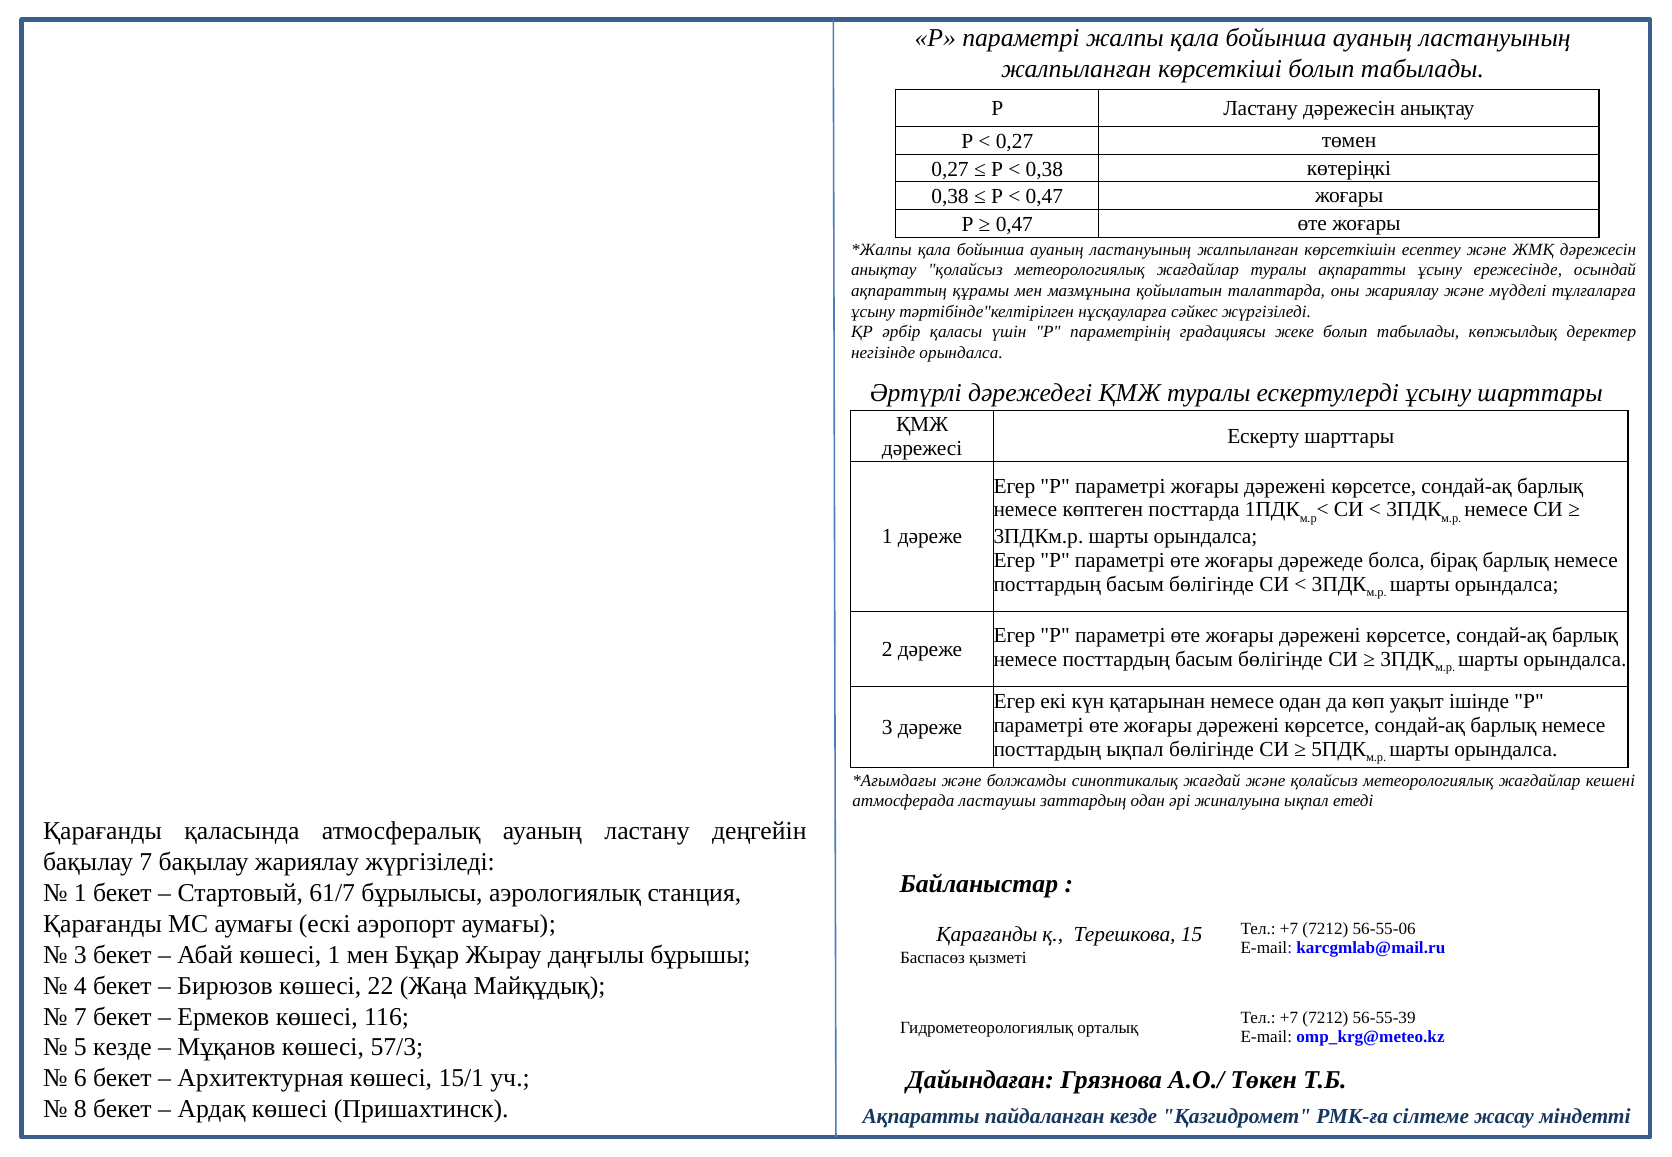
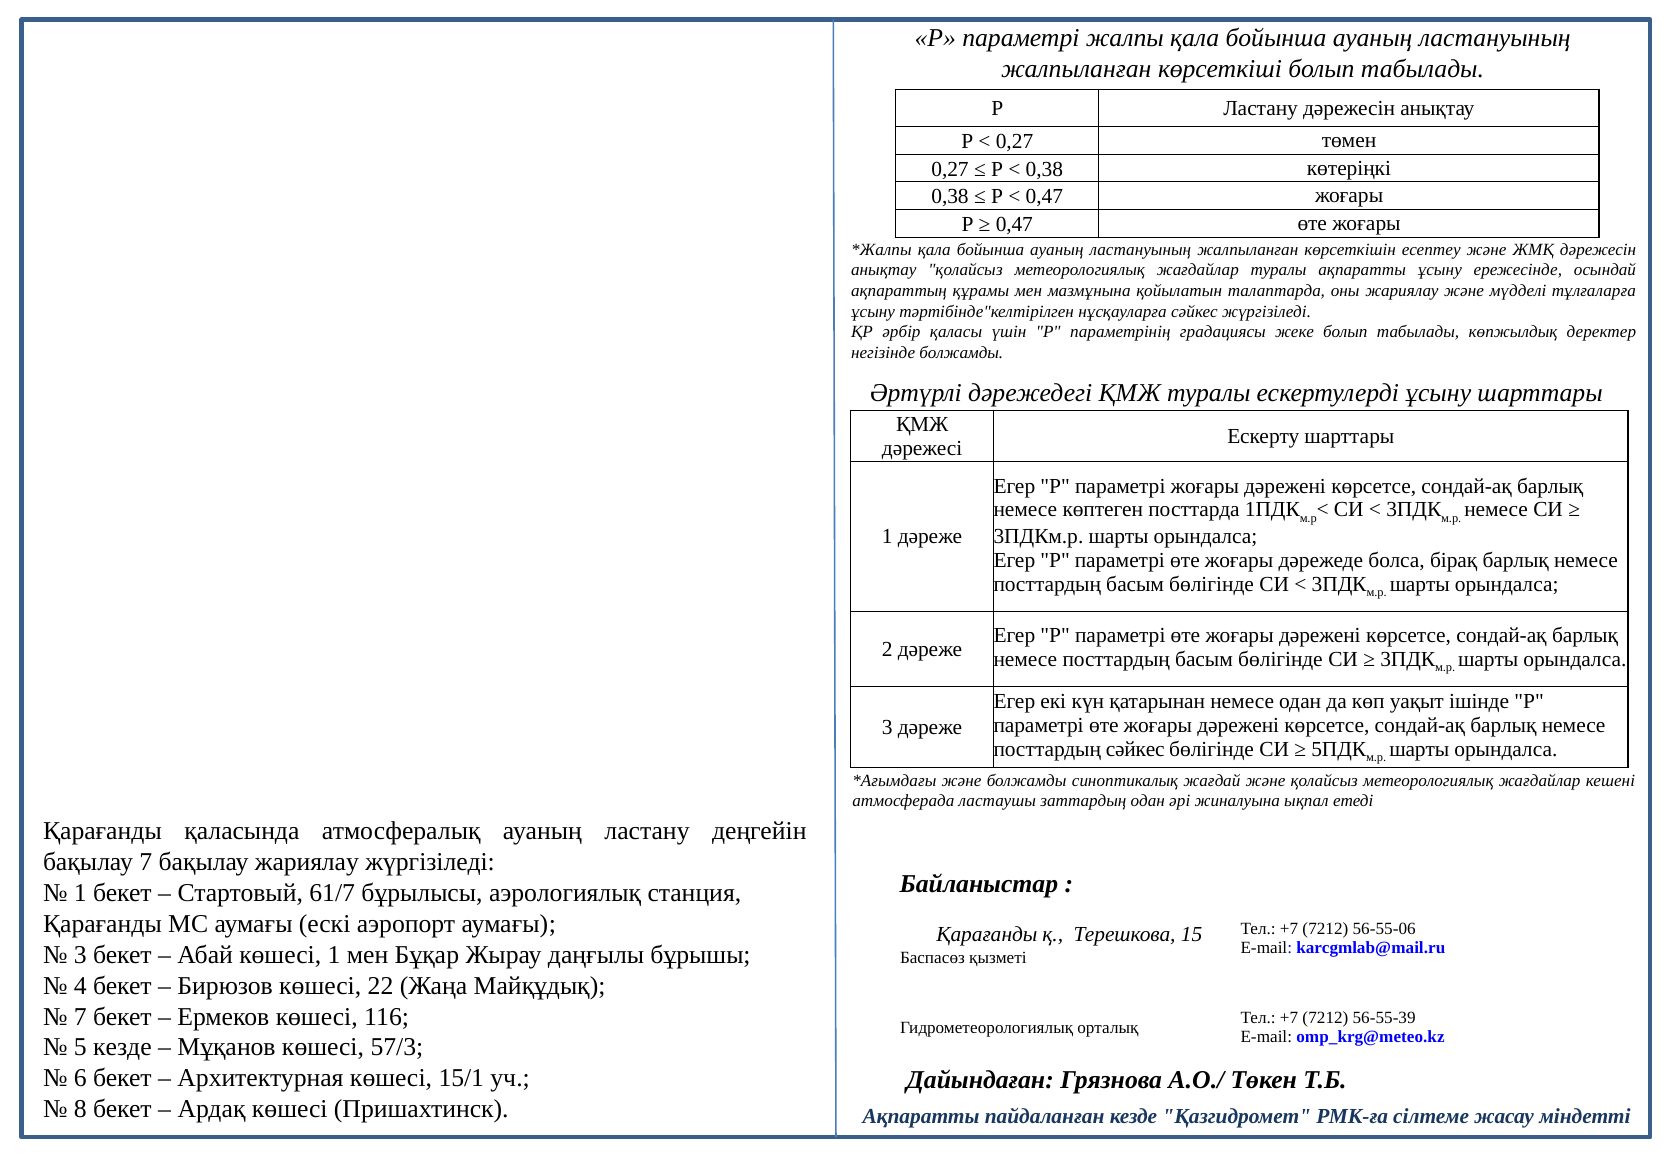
негізінде орындалса: орындалса -> болжамды
посттардың ықпал: ықпал -> сәйкес
